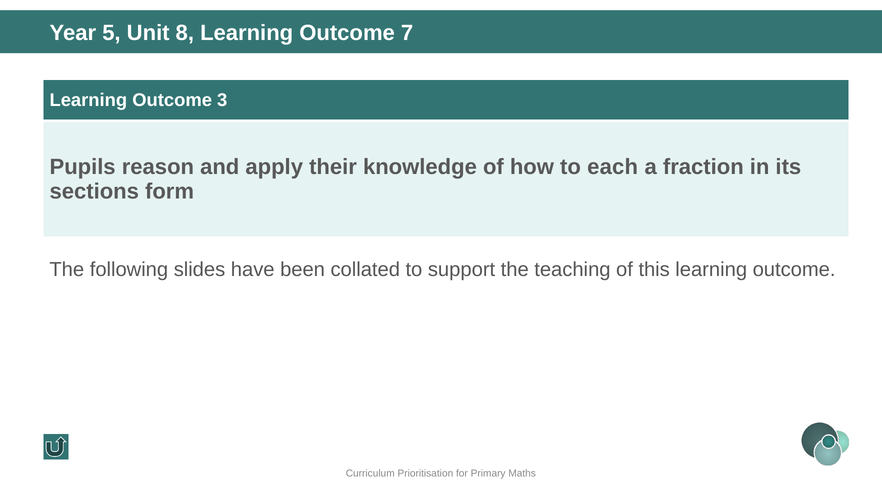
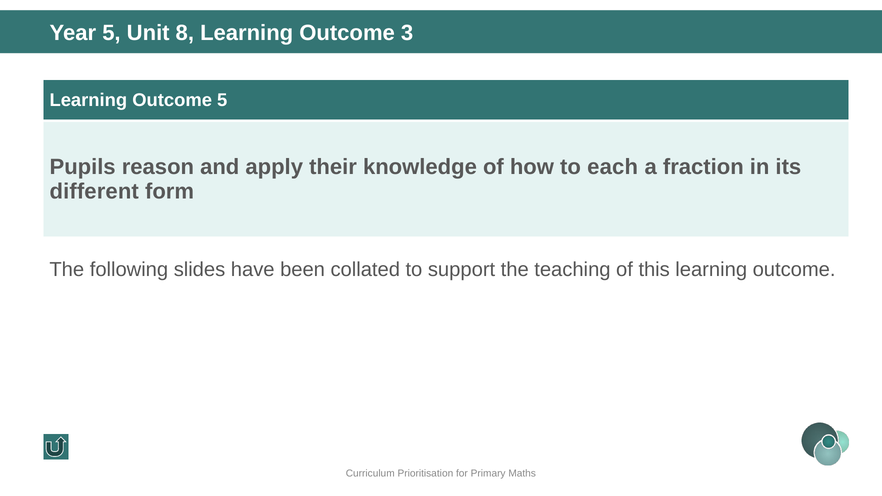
7: 7 -> 3
Outcome 3: 3 -> 5
sections: sections -> different
